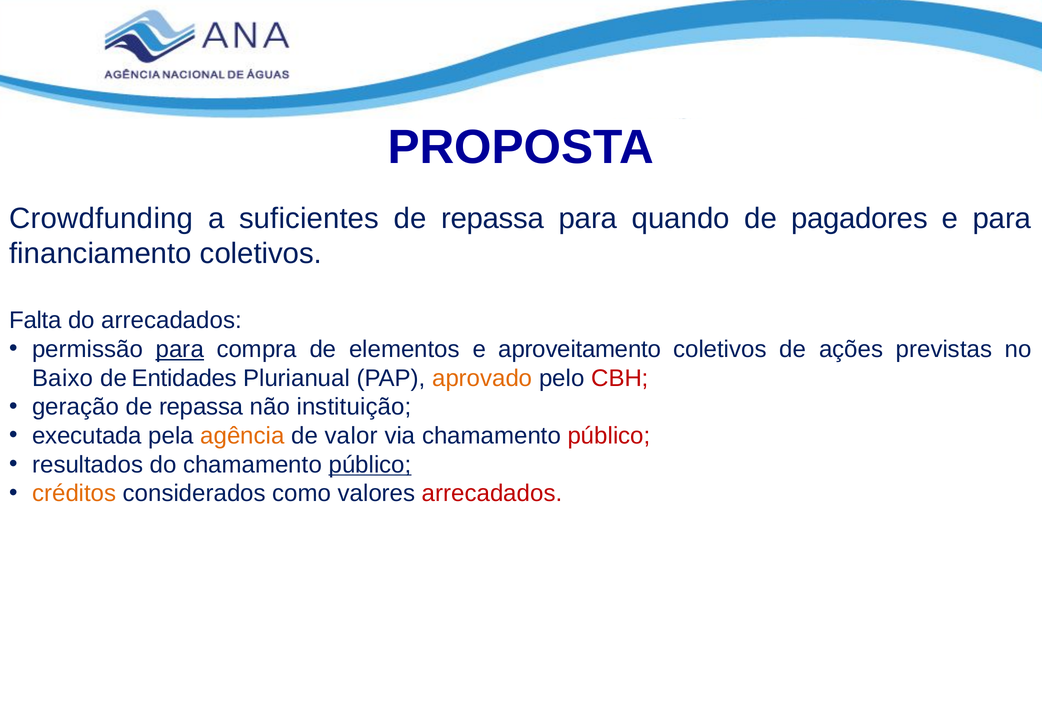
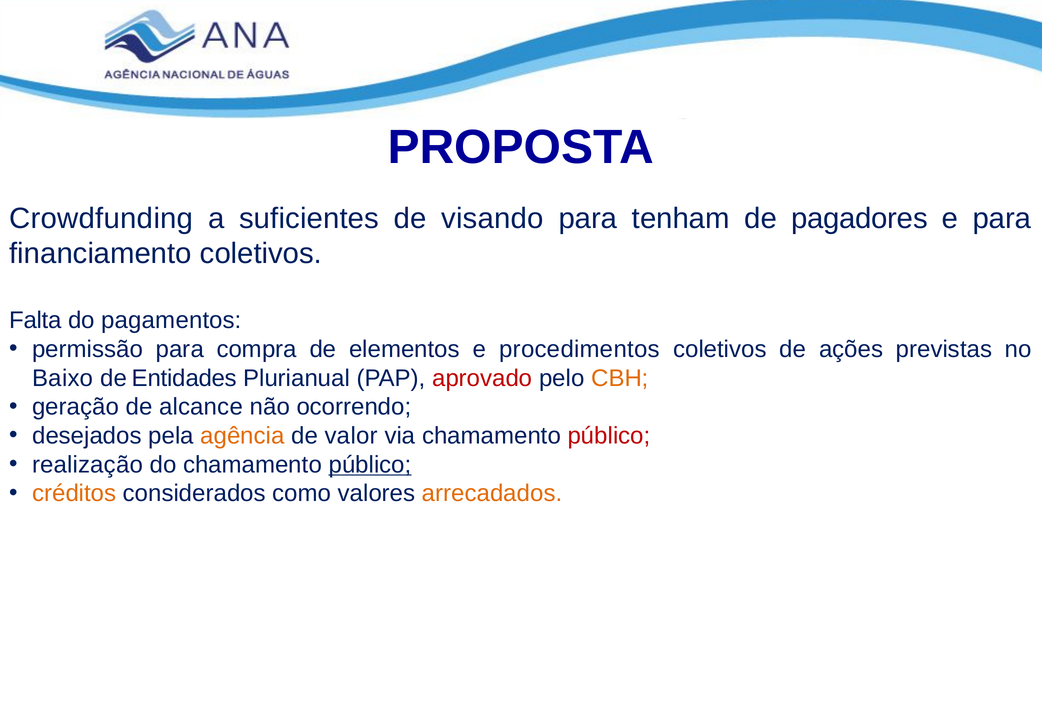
repassa at (493, 218): repassa -> visando
quando: quando -> tenham
do arrecadados: arrecadados -> pagamentos
para at (180, 349) underline: present -> none
aproveitamento: aproveitamento -> procedimentos
aprovado colour: orange -> red
CBH colour: red -> orange
geração de repassa: repassa -> alcance
instituição: instituição -> ocorrendo
executada: executada -> desejados
resultados: resultados -> realização
arrecadados at (492, 494) colour: red -> orange
